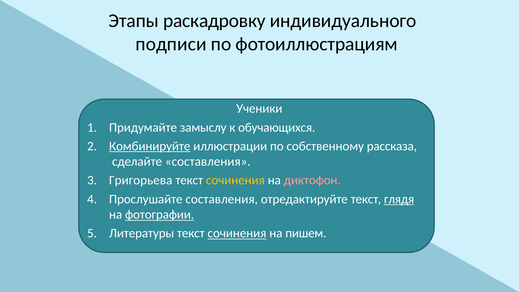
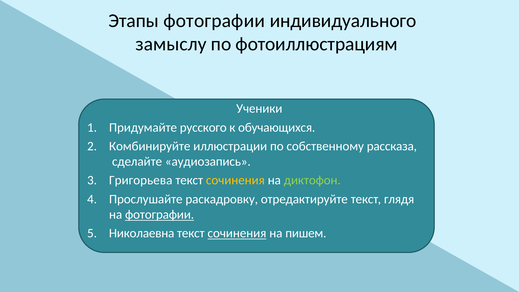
Этапы раскадровку: раскадровку -> фотографии
подписи: подписи -> замыслу
замыслу: замыслу -> русского
Комбинируйте underline: present -> none
сделайте составления: составления -> аудиозапись
диктофон colour: pink -> light green
Прослушайте составления: составления -> раскадровку
глядя underline: present -> none
Литературы: Литературы -> Николаевна
